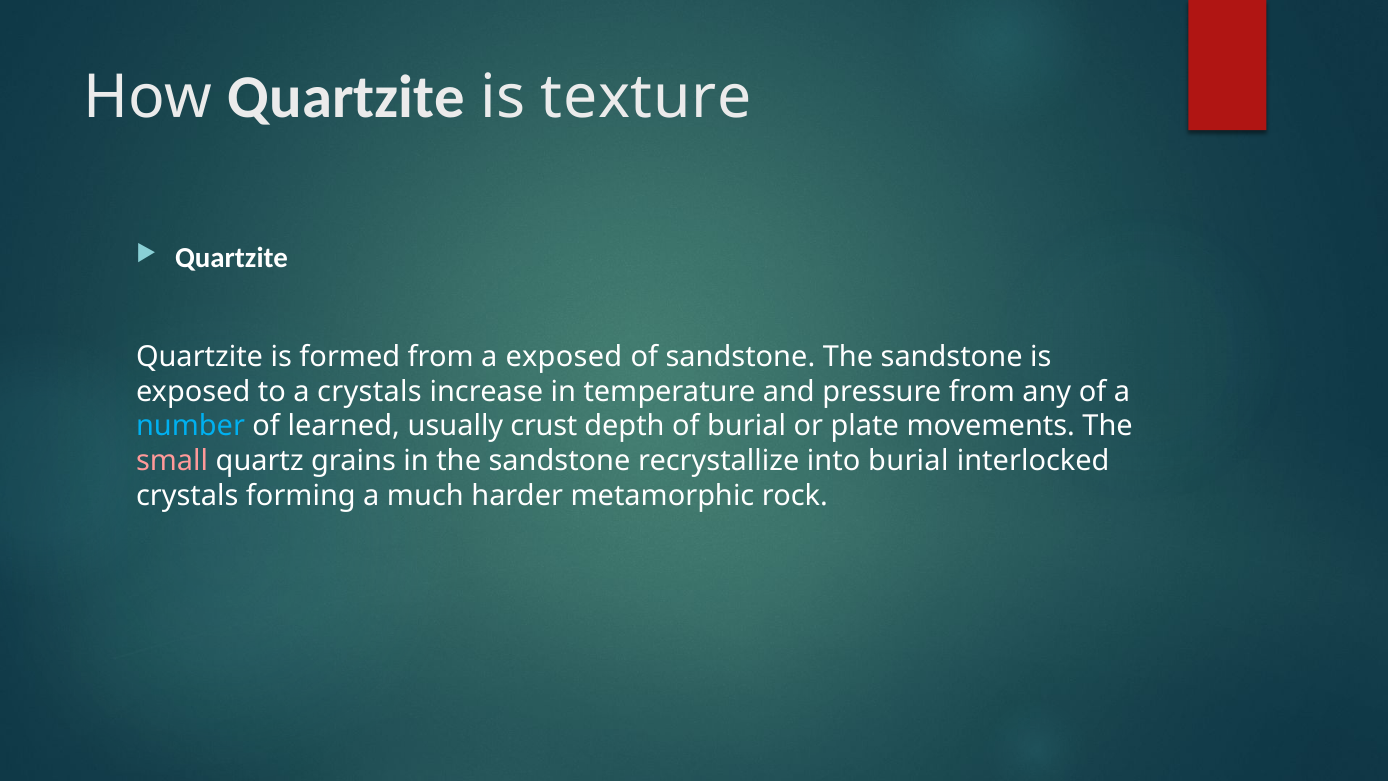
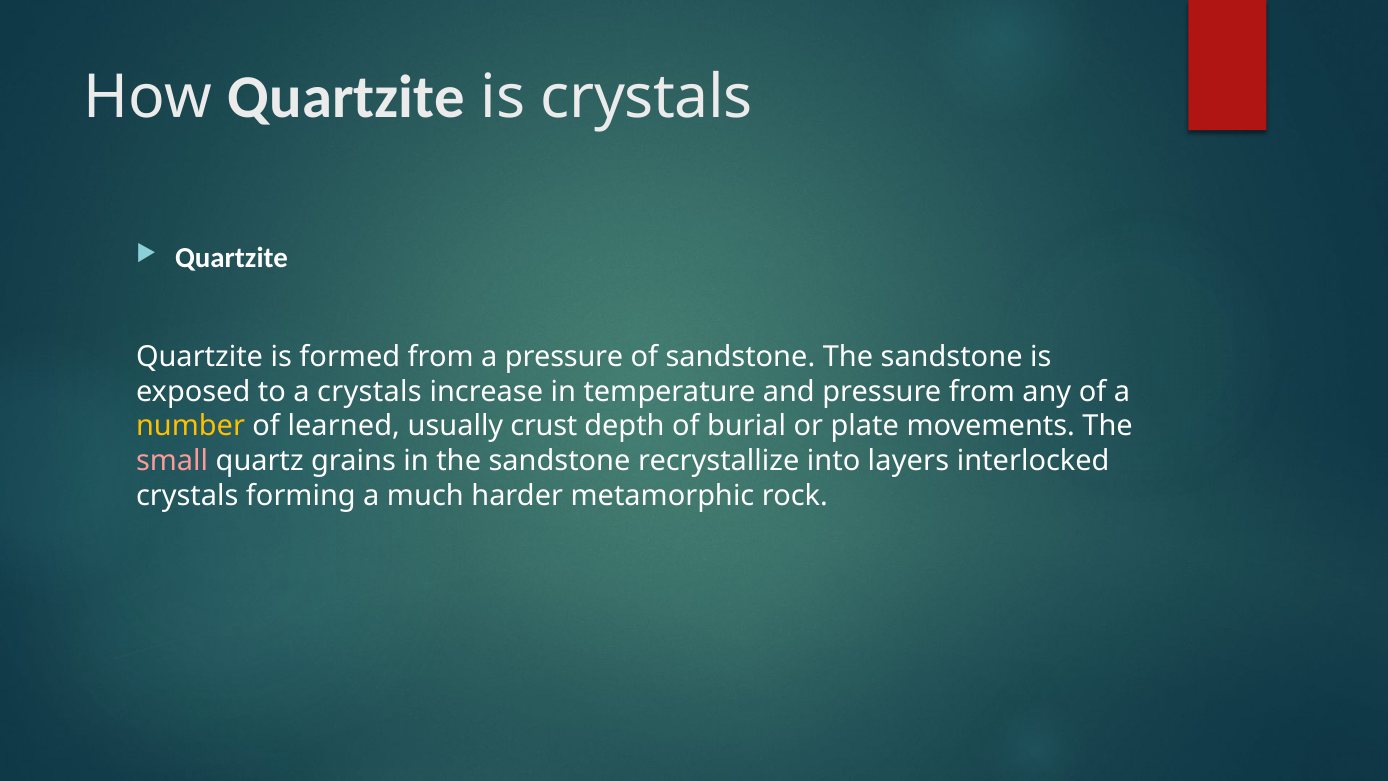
is texture: texture -> crystals
a exposed: exposed -> pressure
number colour: light blue -> yellow
into burial: burial -> layers
